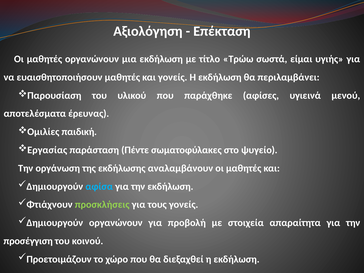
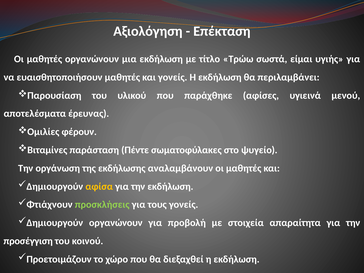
παιδική: παιδική -> φέρουν
Εργασίας: Εργασίας -> Βιταμίνες
αφίσα colour: light blue -> yellow
